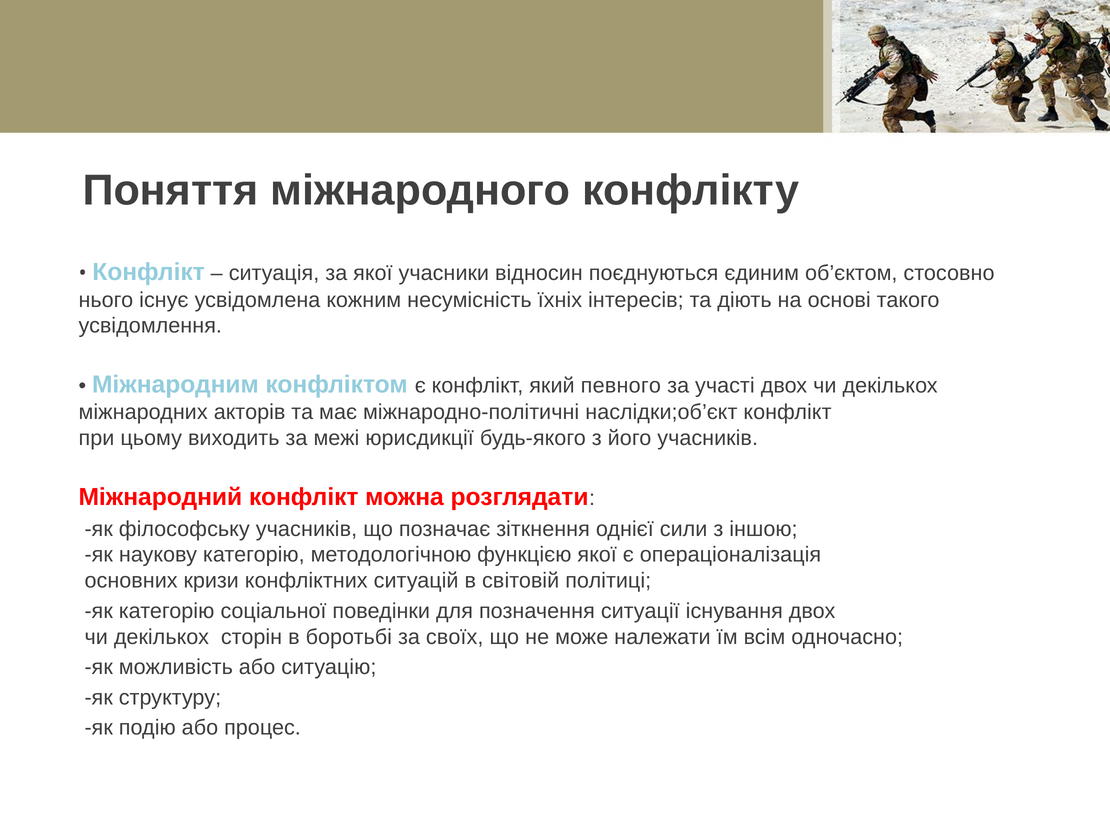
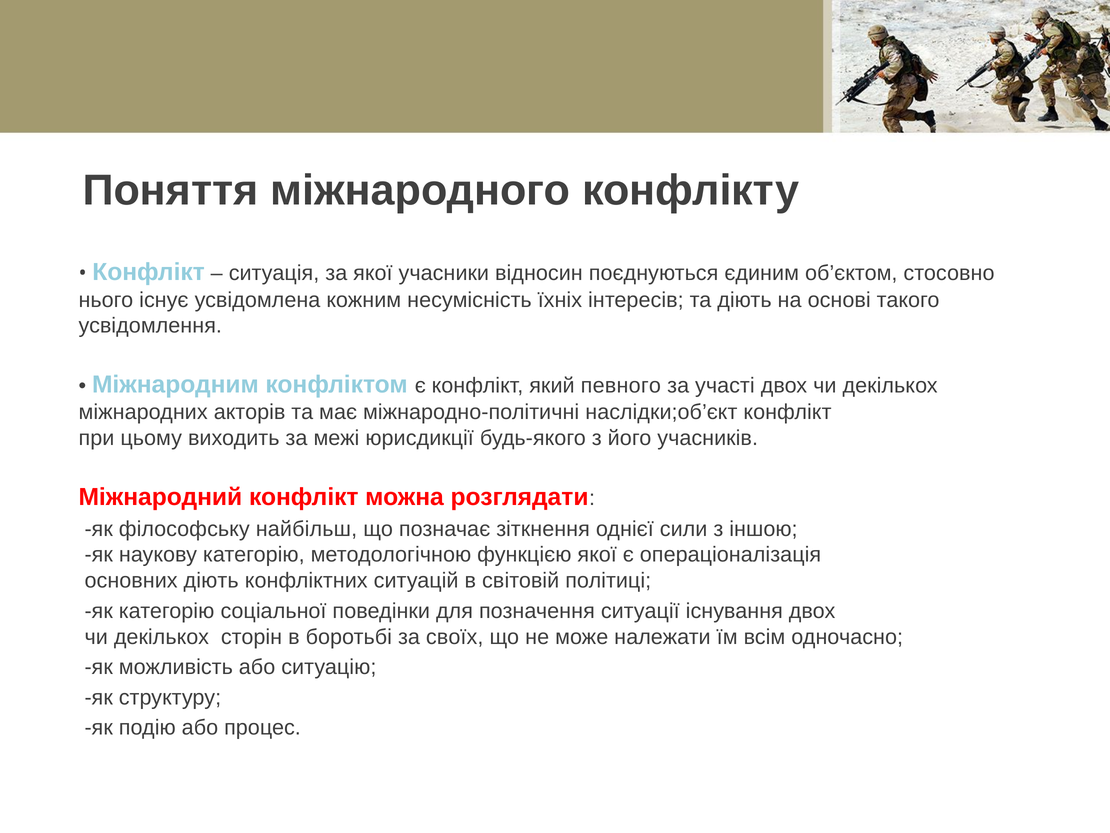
філософську учасників: учасників -> найбільш
основних кризи: кризи -> діють
